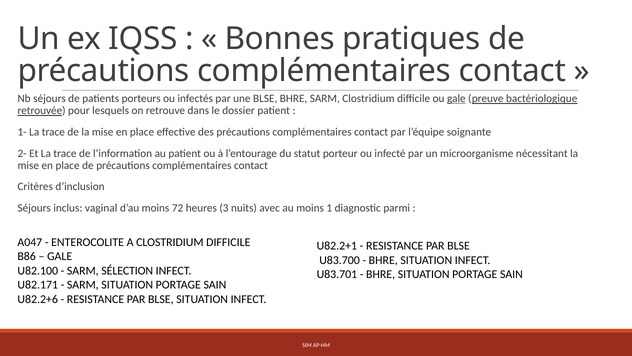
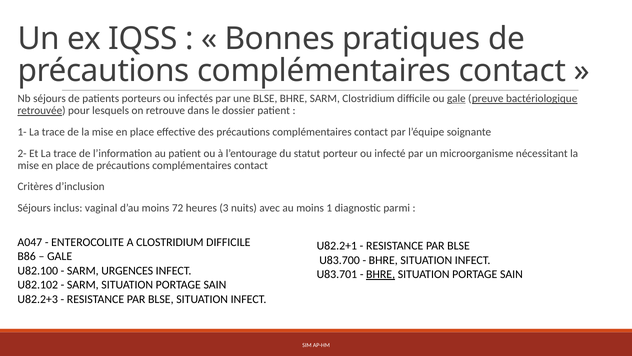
SÉLECTION: SÉLECTION -> URGENCES
BHRE at (381, 274) underline: none -> present
U82.171: U82.171 -> U82.102
U82.2+6: U82.2+6 -> U82.2+3
